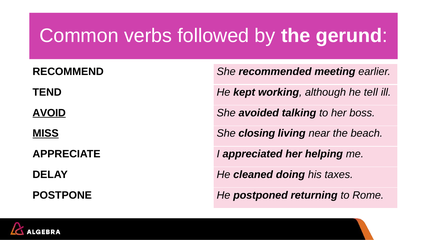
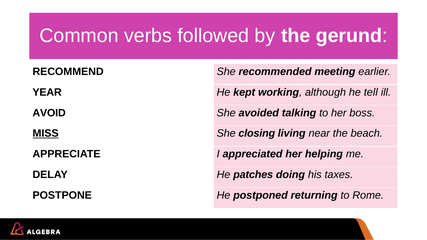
TEND: TEND -> YEAR
AVOID underline: present -> none
cleaned: cleaned -> patches
